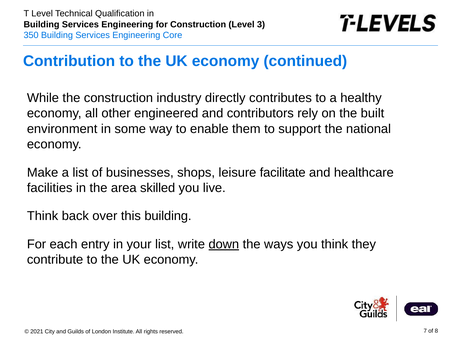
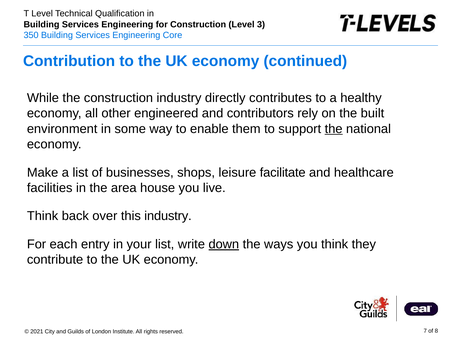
the at (334, 129) underline: none -> present
skilled: skilled -> house
this building: building -> industry
